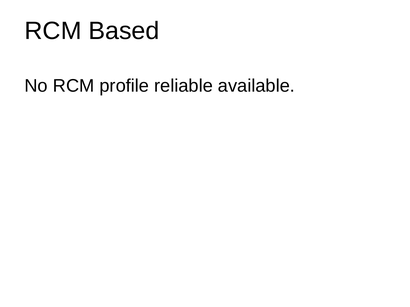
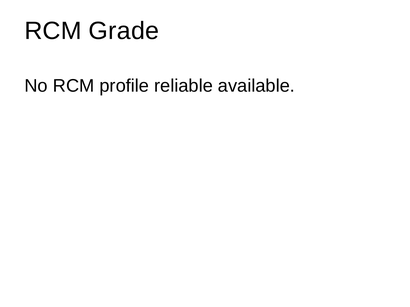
Based: Based -> Grade
